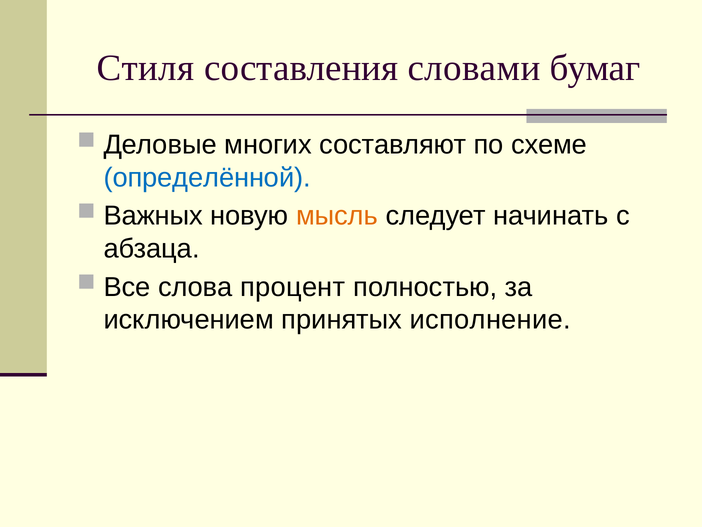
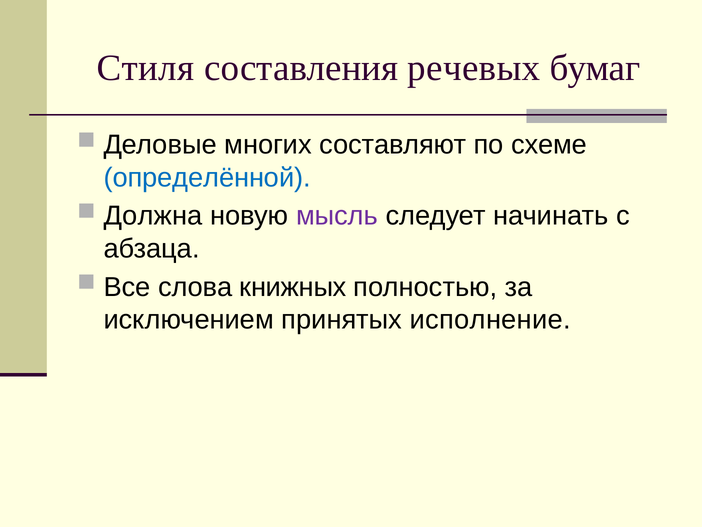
словами: словами -> речевых
Важных: Важных -> Должна
мысль colour: orange -> purple
процент: процент -> книжных
